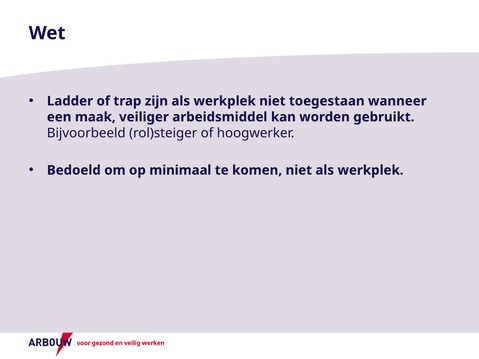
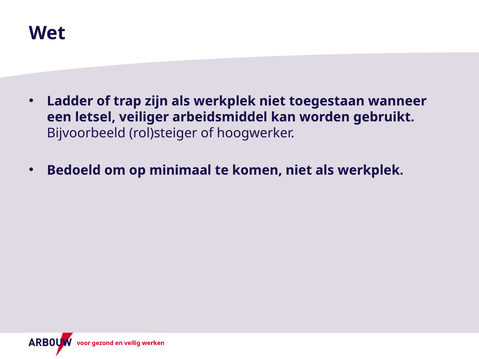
maak: maak -> letsel
